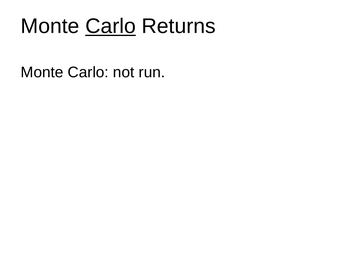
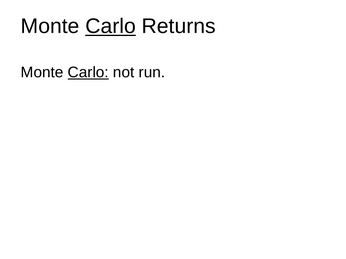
Carlo at (88, 73) underline: none -> present
